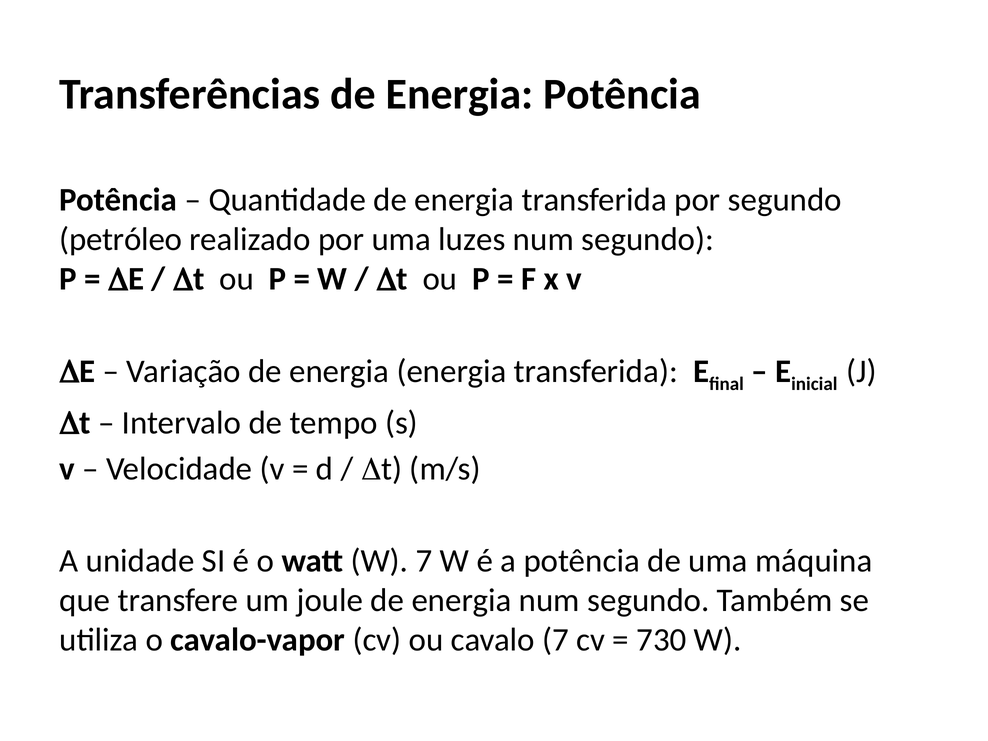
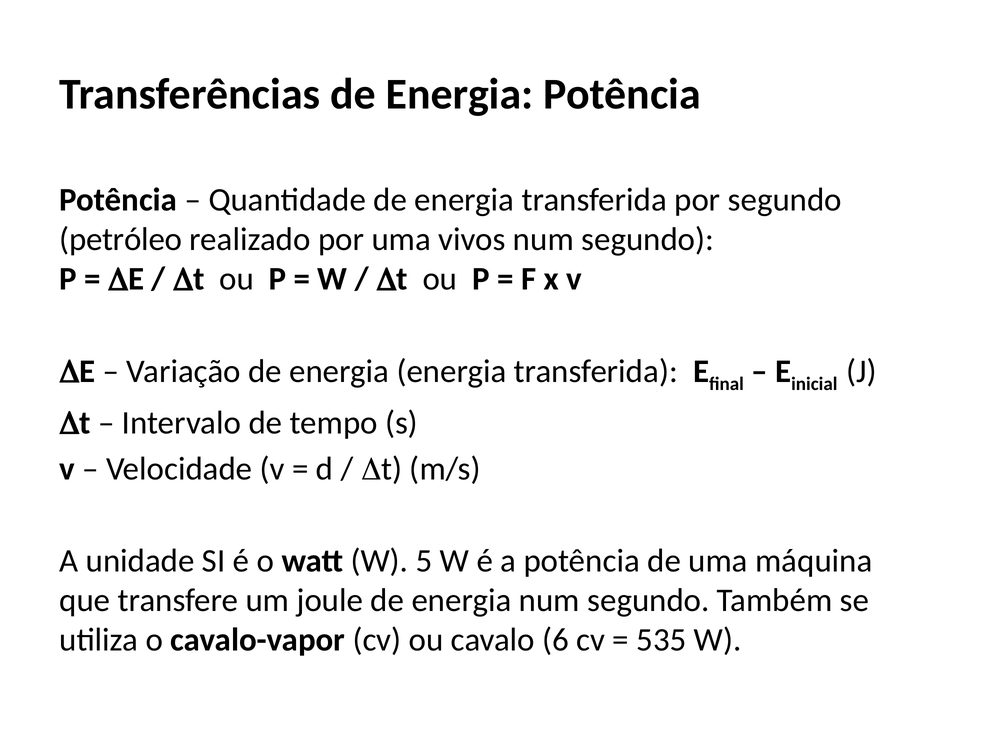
luzes: luzes -> vivos
W 7: 7 -> 5
cavalo 7: 7 -> 6
730: 730 -> 535
